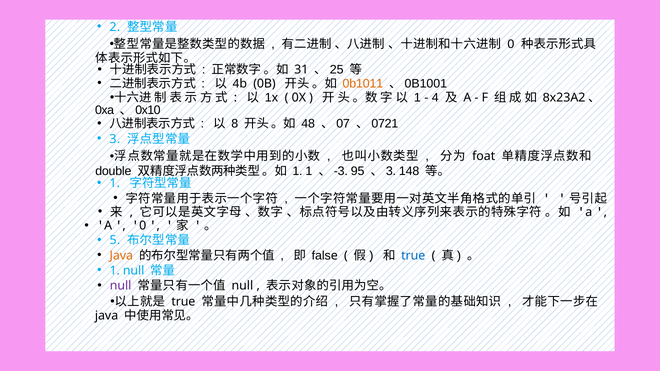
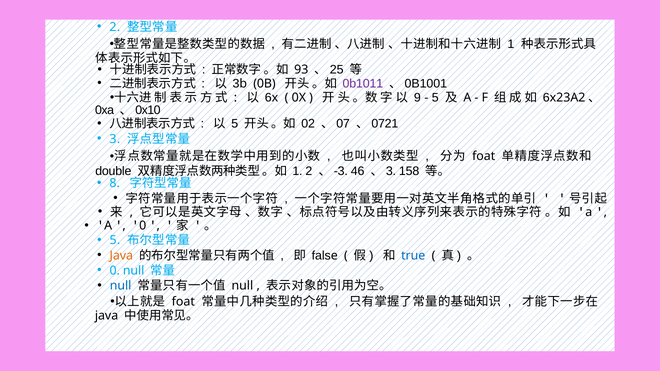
0 at (511, 44): 0 -> 1
31: 31 -> 93
4 at (236, 84): 4 -> 3
0b1011 colour: orange -> purple
1 at (268, 98): 1 -> 6
1 at (417, 98): 1 -> 9
4 at (435, 98): 4 -> 5
8 at (546, 98): 8 -> 6
8 at (235, 124): 8 -> 5
48: 48 -> 02
1 1: 1 -> 2
95: 95 -> 46
148: 148 -> 158
1 at (115, 183): 1 -> 8
1 at (115, 271): 1 -> 0
null at (121, 286) colour: purple -> blue
true at (183, 302): true -> foat
